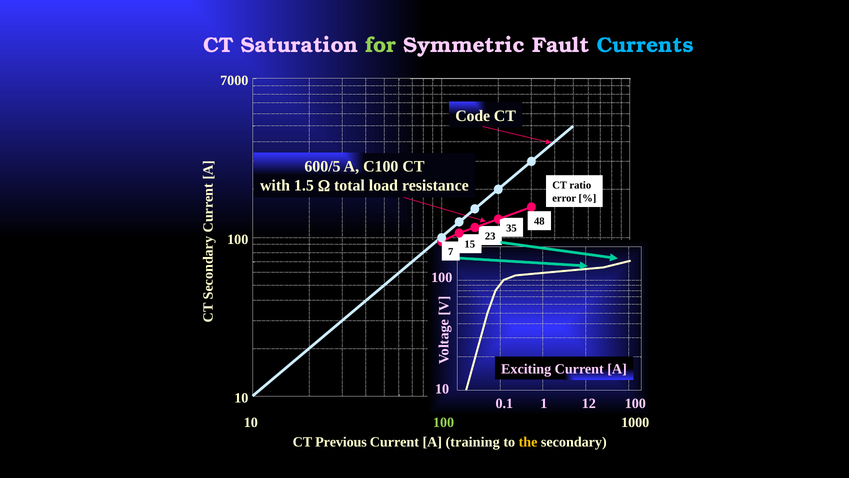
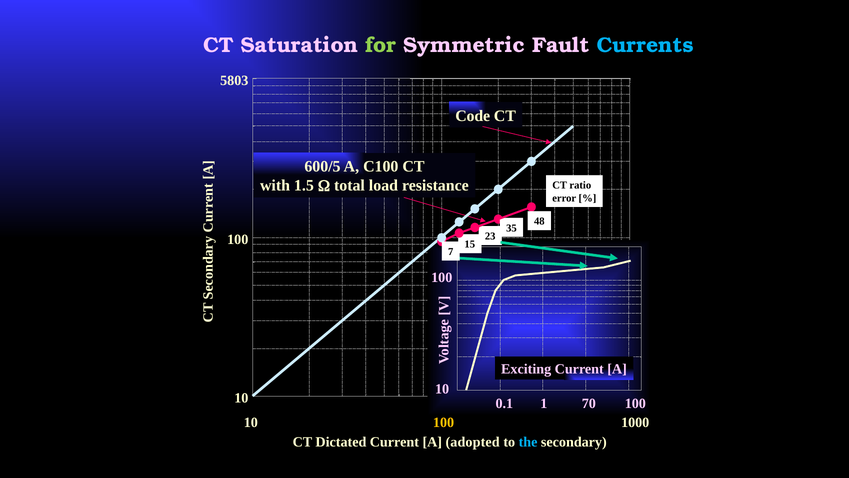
7000: 7000 -> 5803
12: 12 -> 70
100 at (444, 422) colour: light green -> yellow
Previous: Previous -> Dictated
training: training -> adopted
the colour: yellow -> light blue
